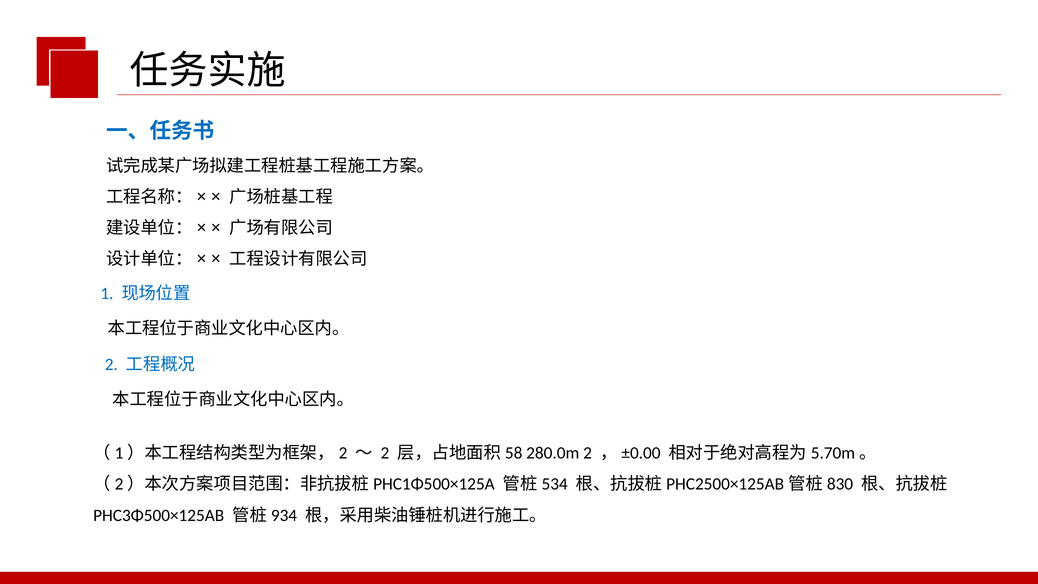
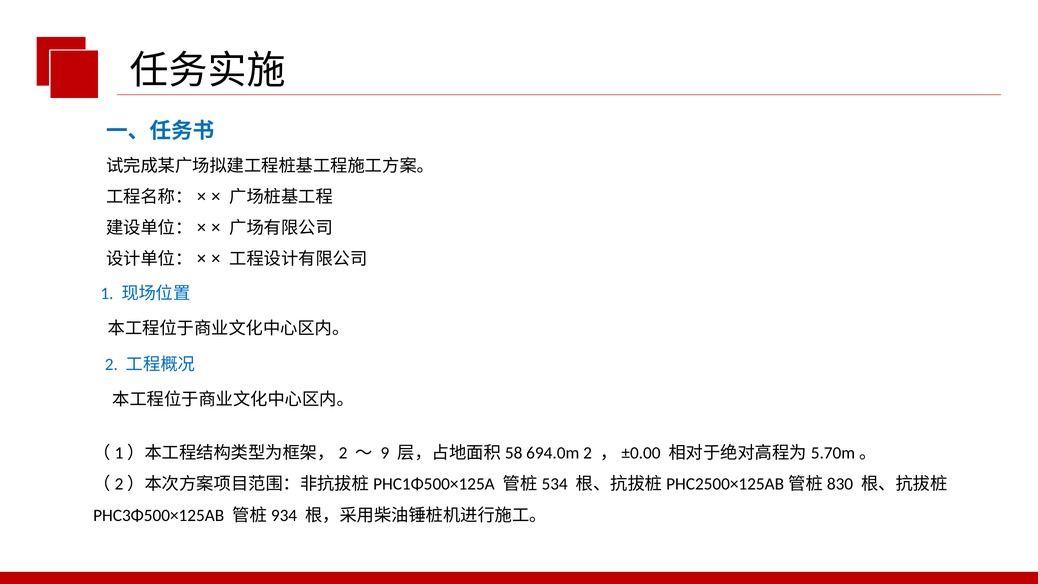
2 at (385, 453): 2 -> 9
280.0m: 280.0m -> 694.0m
